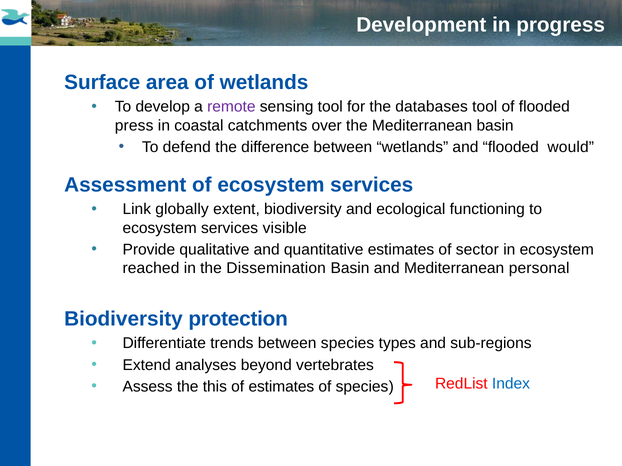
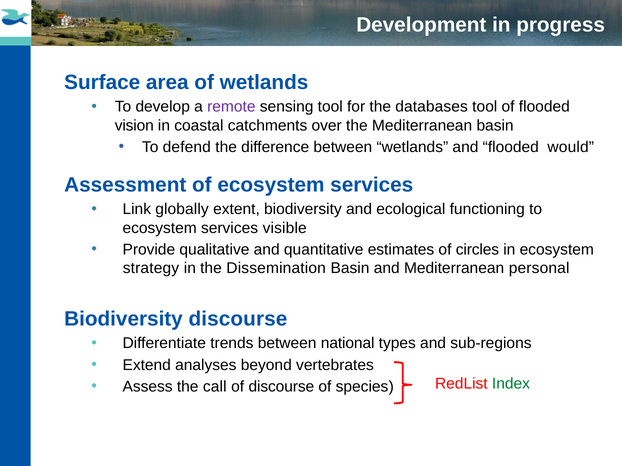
press: press -> vision
sector: sector -> circles
reached: reached -> strategy
Biodiversity protection: protection -> discourse
between species: species -> national
Index colour: blue -> green
this: this -> call
of estimates: estimates -> discourse
